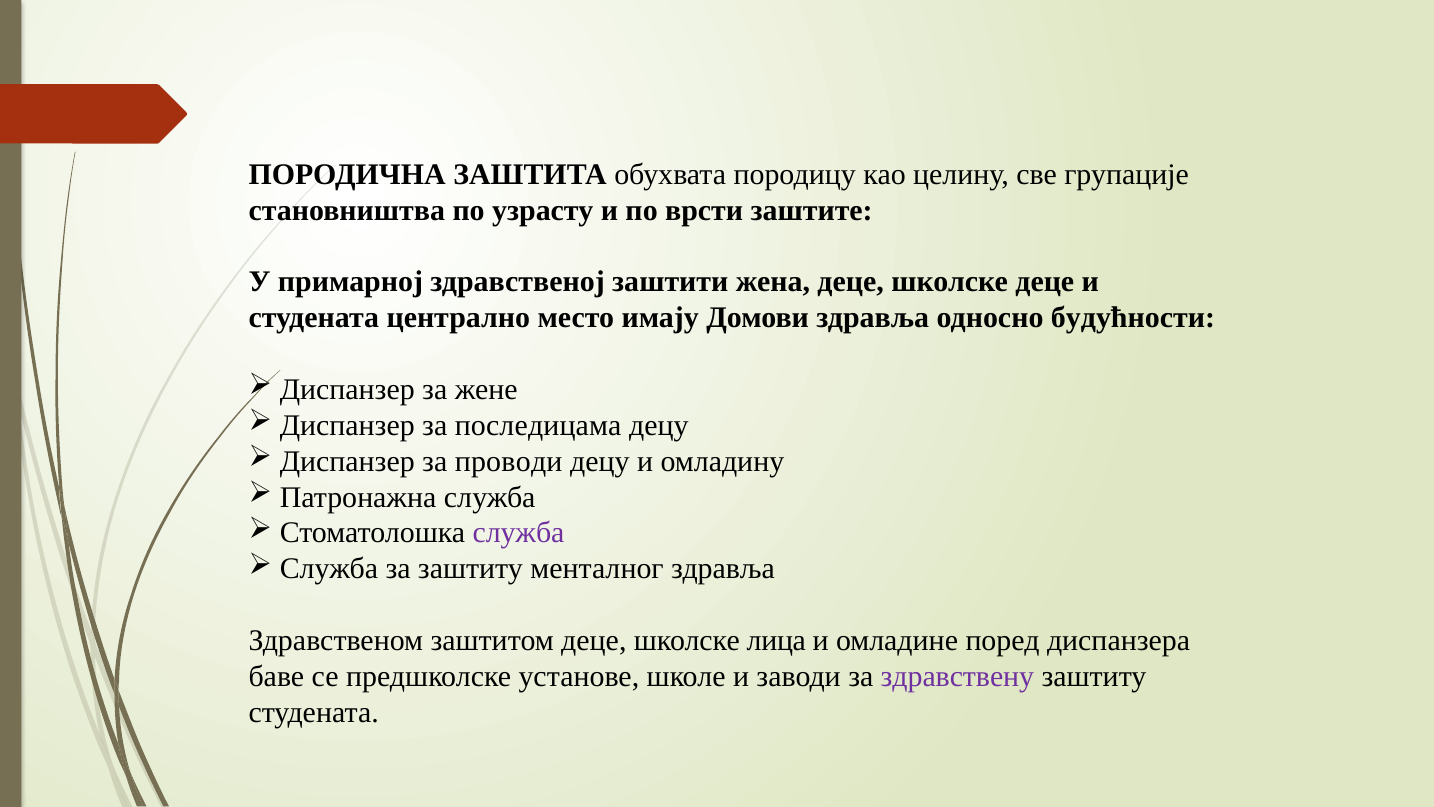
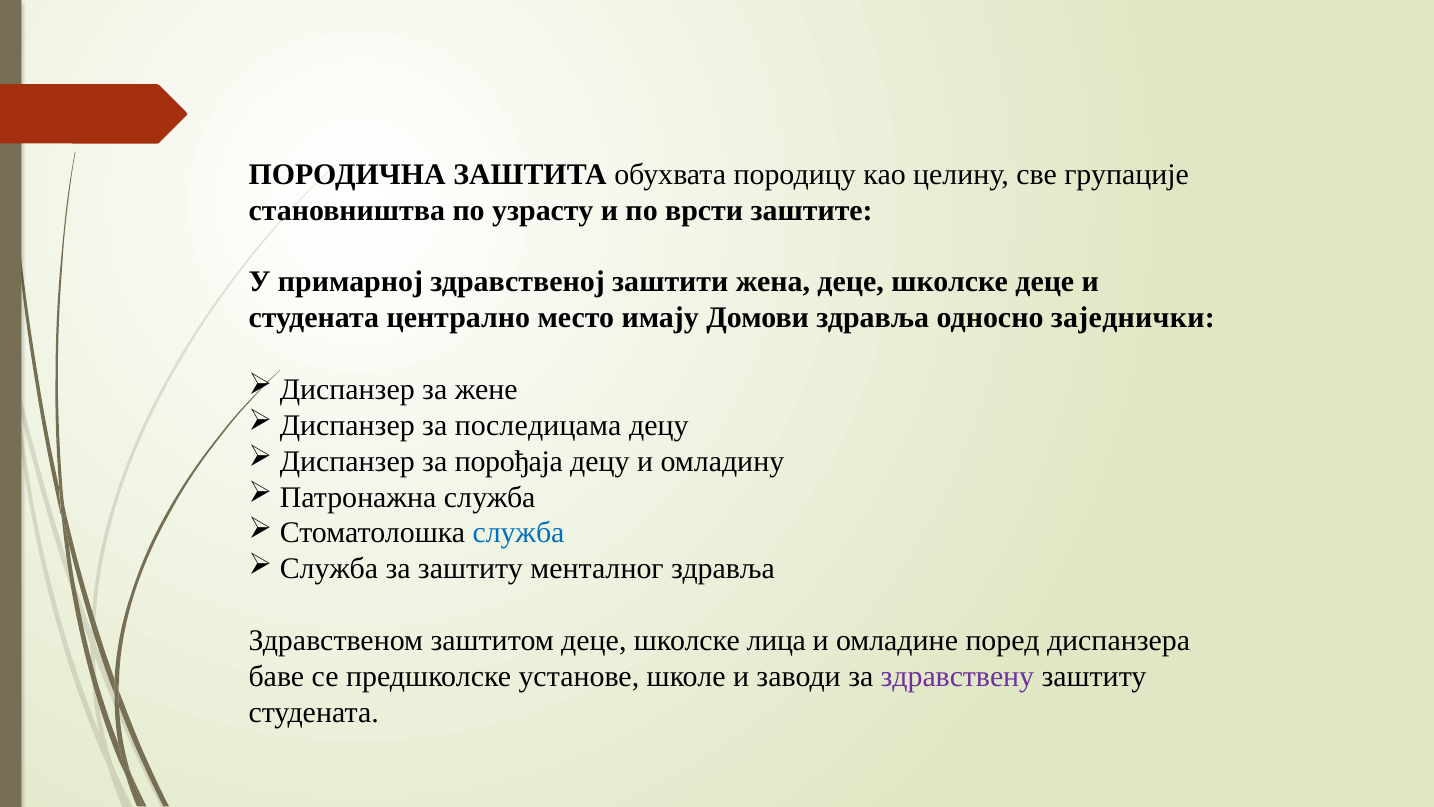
будућности: будућности -> заједнички
проводи: проводи -> порођаја
служба at (519, 533) colour: purple -> blue
